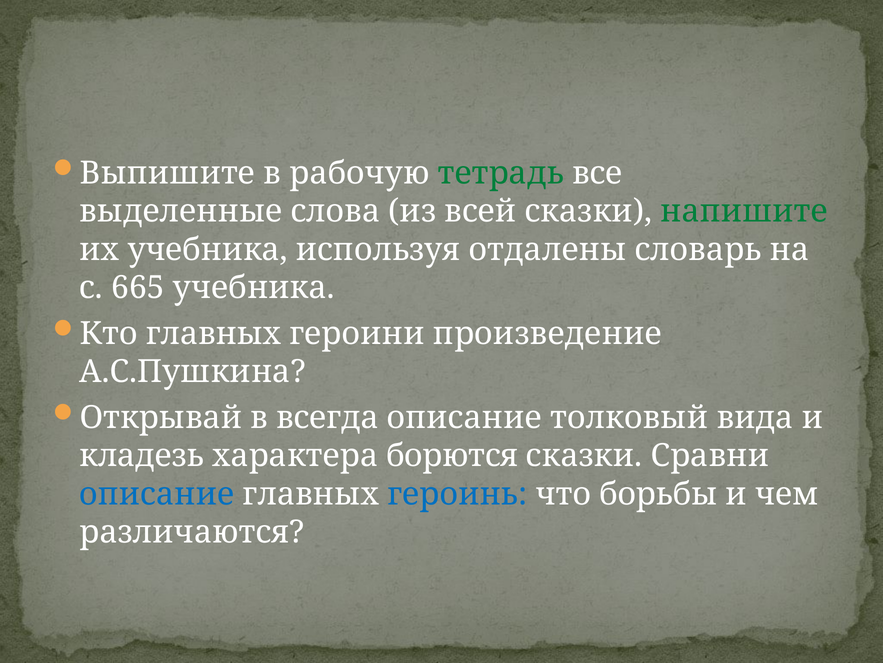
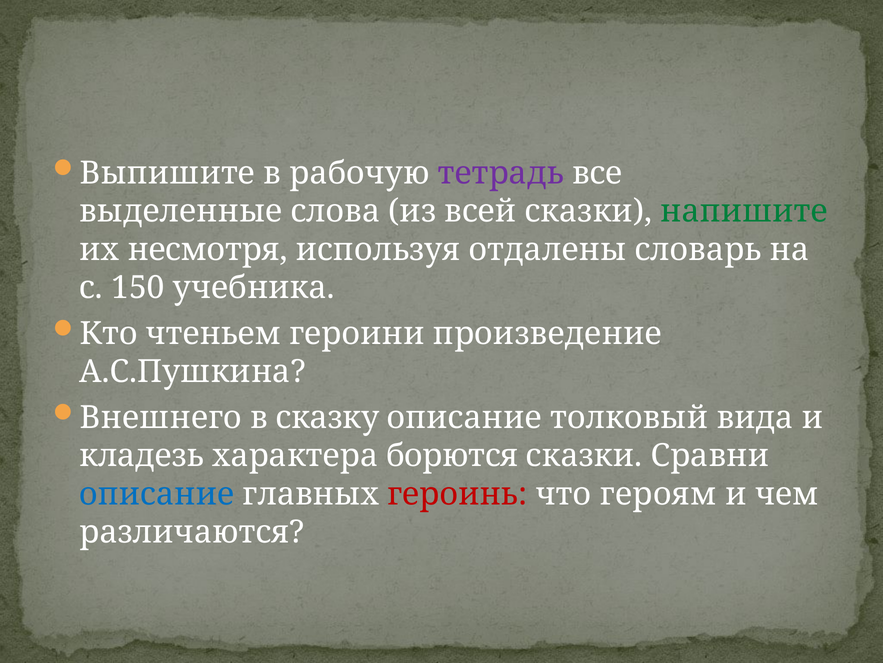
тетрадь colour: green -> purple
их учебника: учебника -> несмотря
665: 665 -> 150
Кто главных: главных -> чтеньем
Открывай: Открывай -> Внешнего
всегда: всегда -> сказку
героинь colour: blue -> red
борьбы: борьбы -> героям
